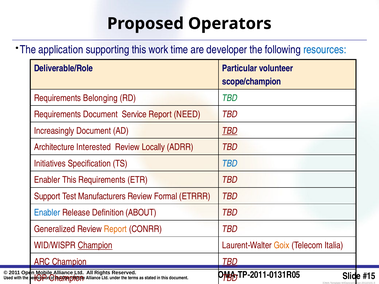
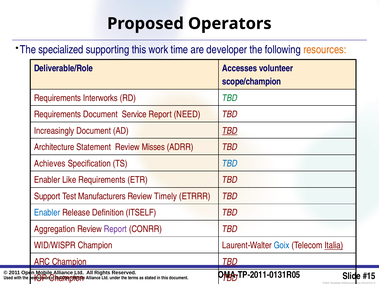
application: application -> specialized
resources colour: blue -> orange
Particular: Particular -> Accesses
Belonging: Belonging -> Interworks
Interested: Interested -> Statement
Locally: Locally -> Misses
Initiatives: Initiatives -> Achieves
Enabler This: This -> Like
Formal: Formal -> Timely
ABOUT: ABOUT -> ITSELF
Generalized: Generalized -> Aggregation
Report at (115, 229) colour: orange -> purple
Champion at (95, 246) underline: present -> none
Goix colour: orange -> blue
Italia underline: none -> present
